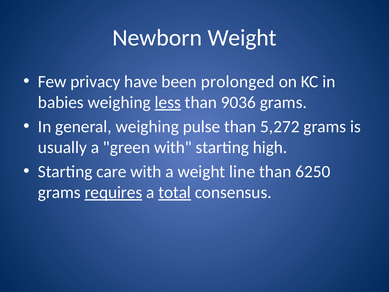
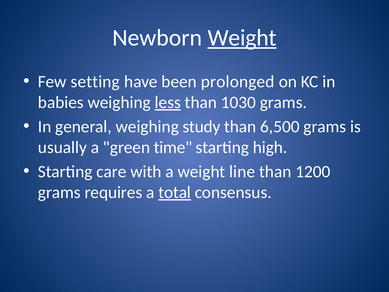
Weight at (242, 38) underline: none -> present
privacy: privacy -> setting
9036: 9036 -> 1030
pulse: pulse -> study
5,272: 5,272 -> 6,500
green with: with -> time
6250: 6250 -> 1200
requires underline: present -> none
